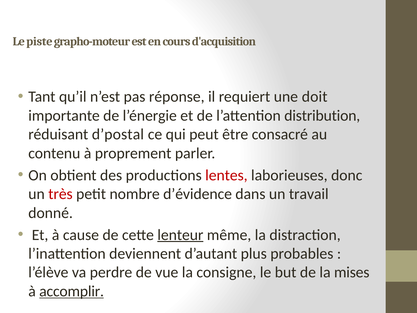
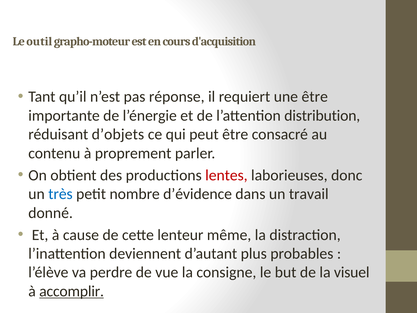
piste: piste -> outil
une doit: doit -> être
d’postal: d’postal -> d’objets
très colour: red -> blue
lenteur underline: present -> none
mises: mises -> visuel
